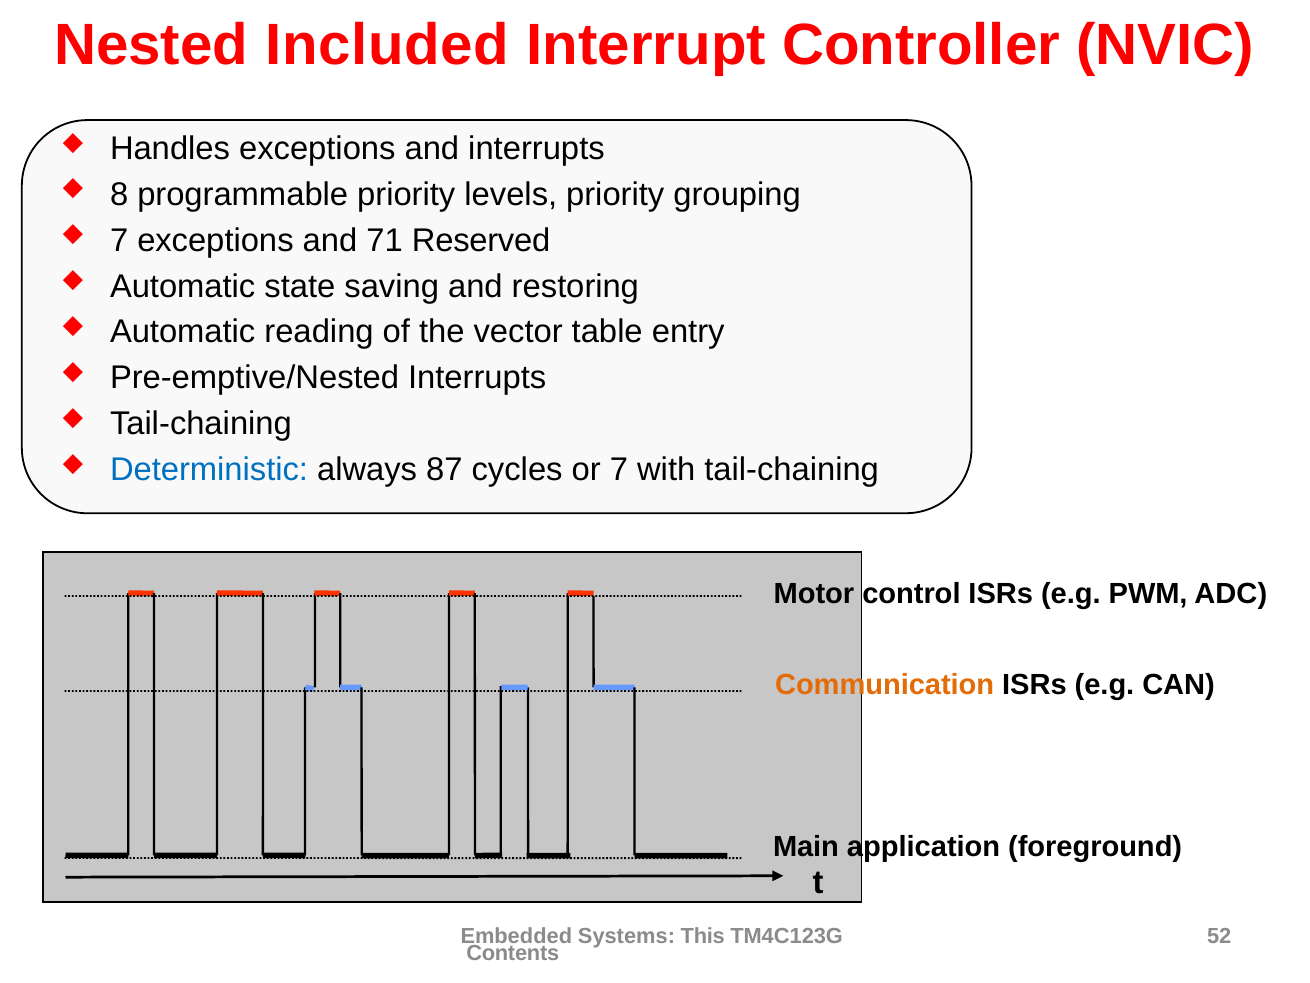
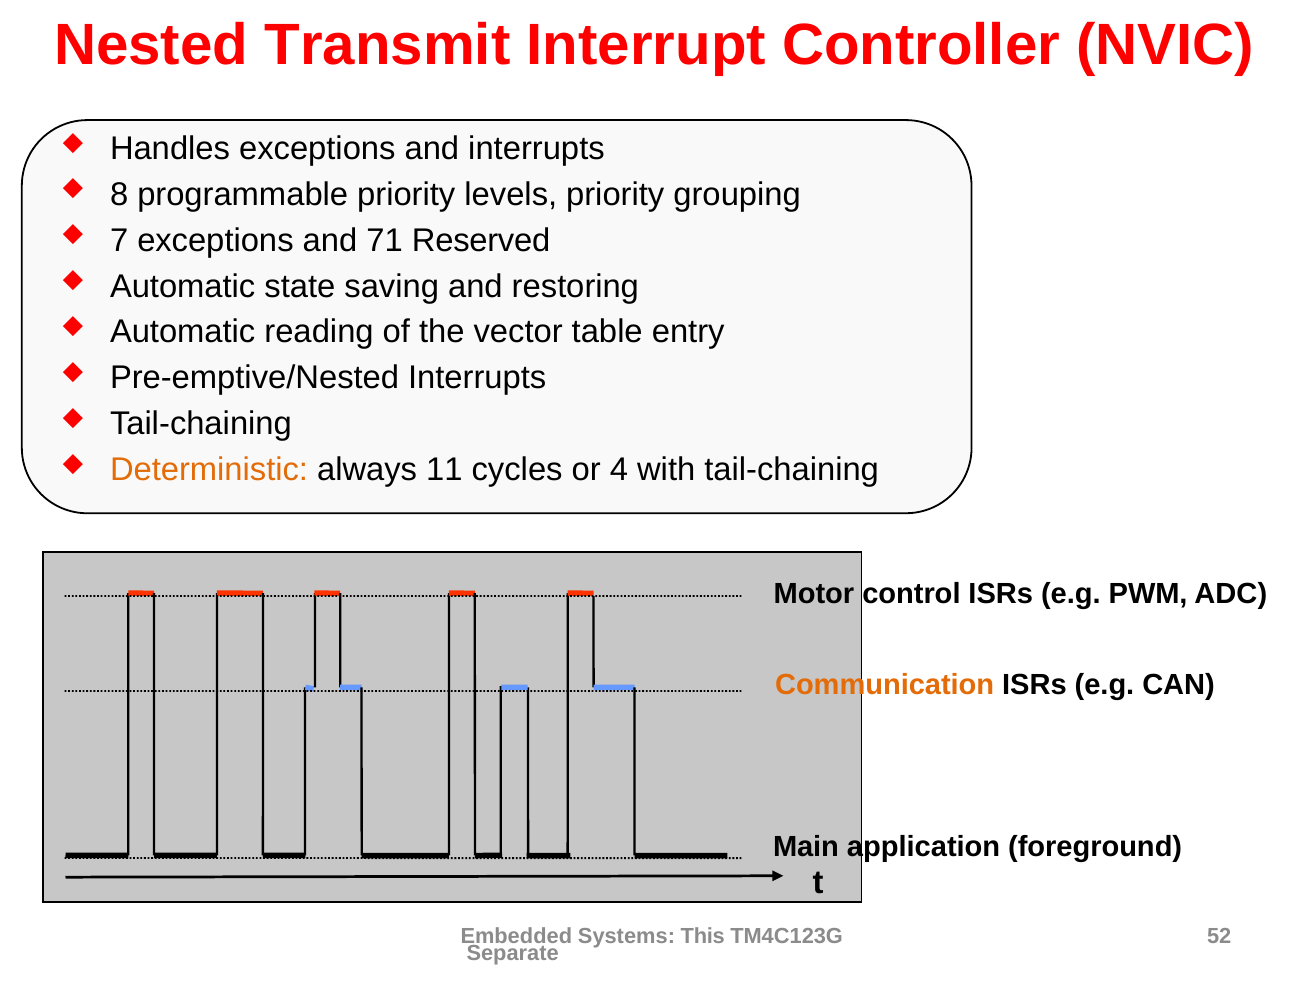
Included: Included -> Transmit
Deterministic colour: blue -> orange
87: 87 -> 11
or 7: 7 -> 4
Contents: Contents -> Separate
